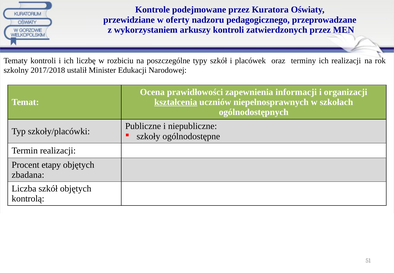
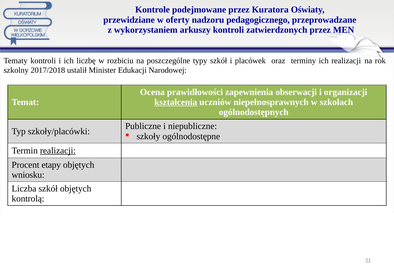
informacji: informacji -> obserwacji
realizacji at (58, 150) underline: none -> present
zbadana: zbadana -> wniosku
